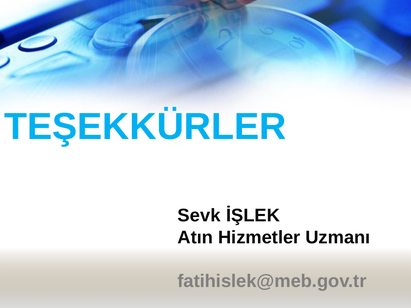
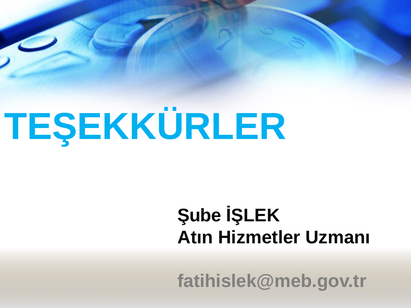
Sevk: Sevk -> Şube
